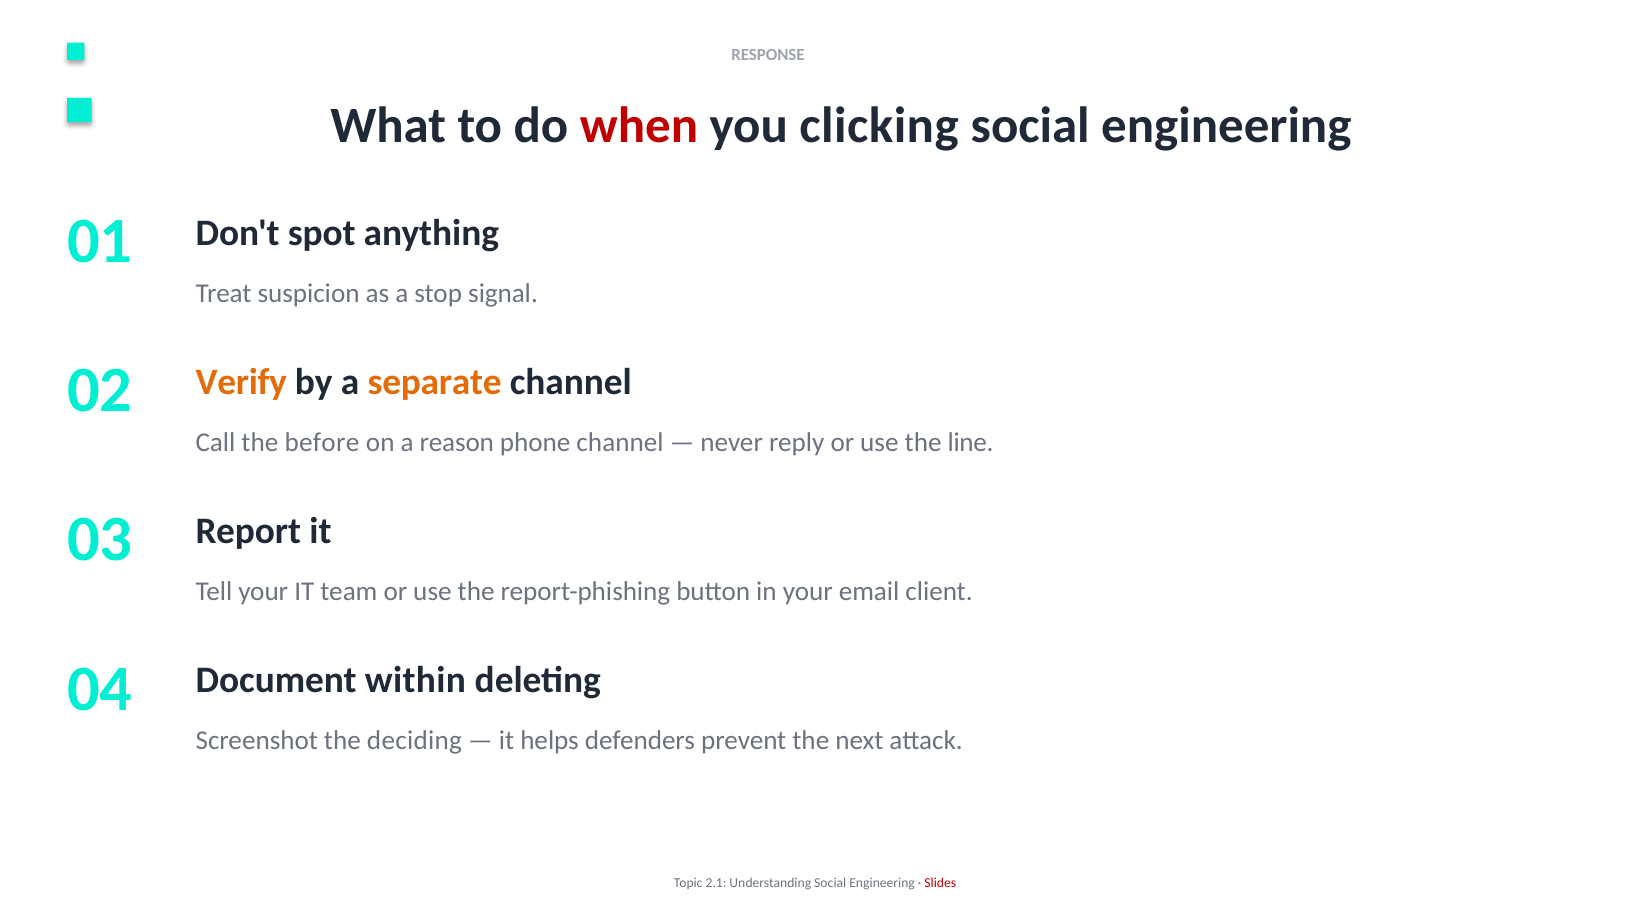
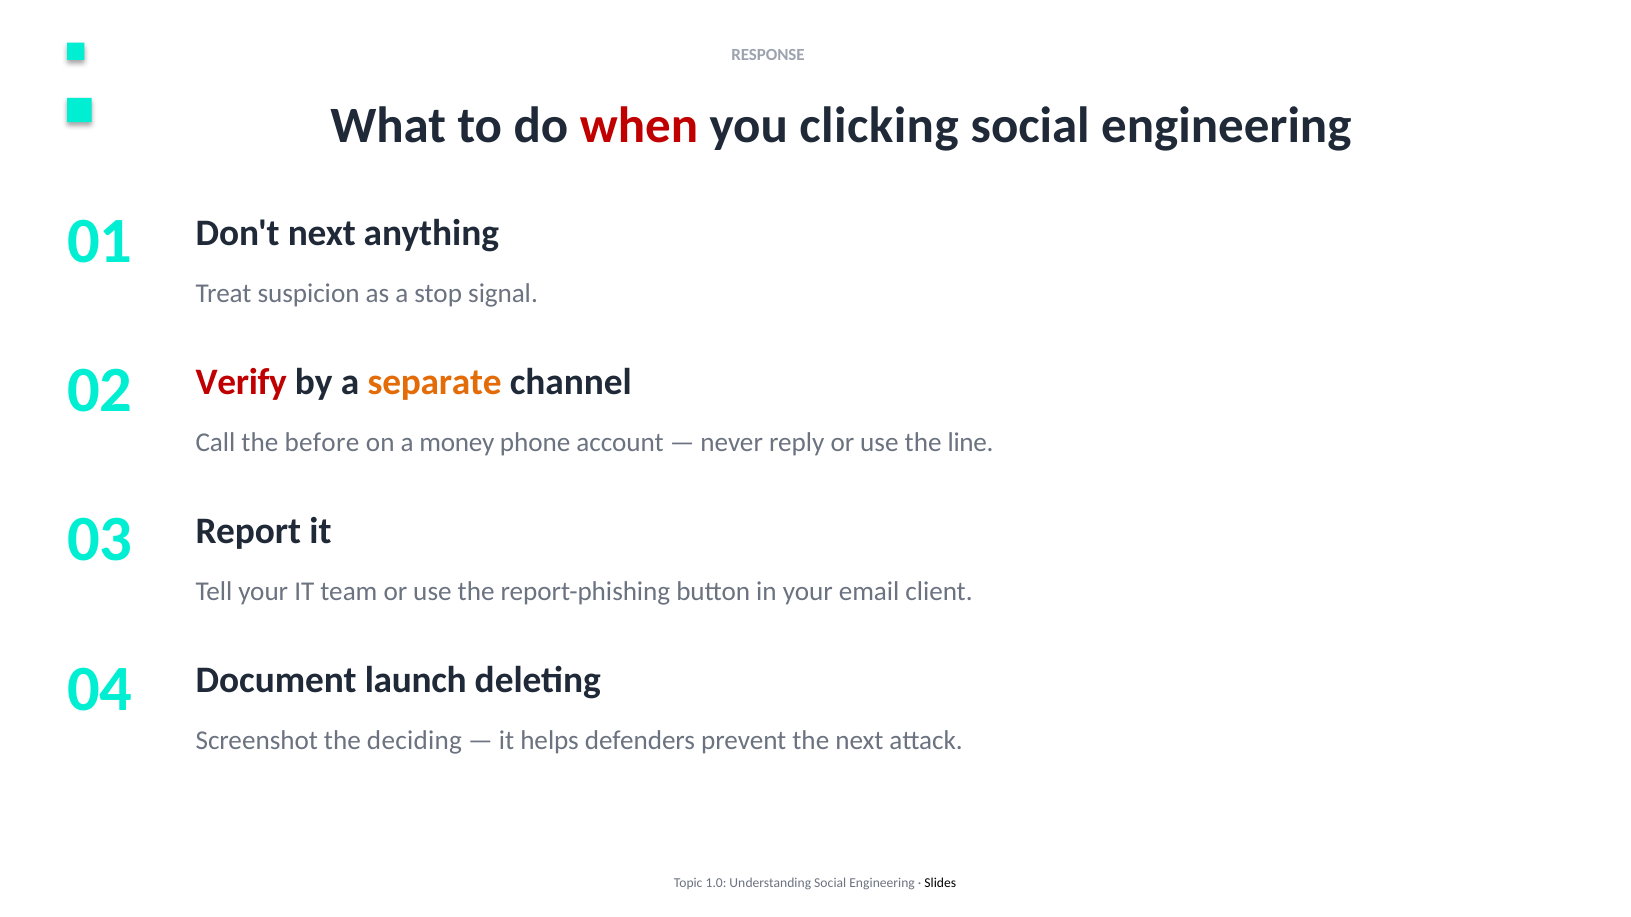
Don't spot: spot -> next
Verify colour: orange -> red
reason: reason -> money
phone channel: channel -> account
within: within -> launch
2.1: 2.1 -> 1.0
Slides colour: red -> black
